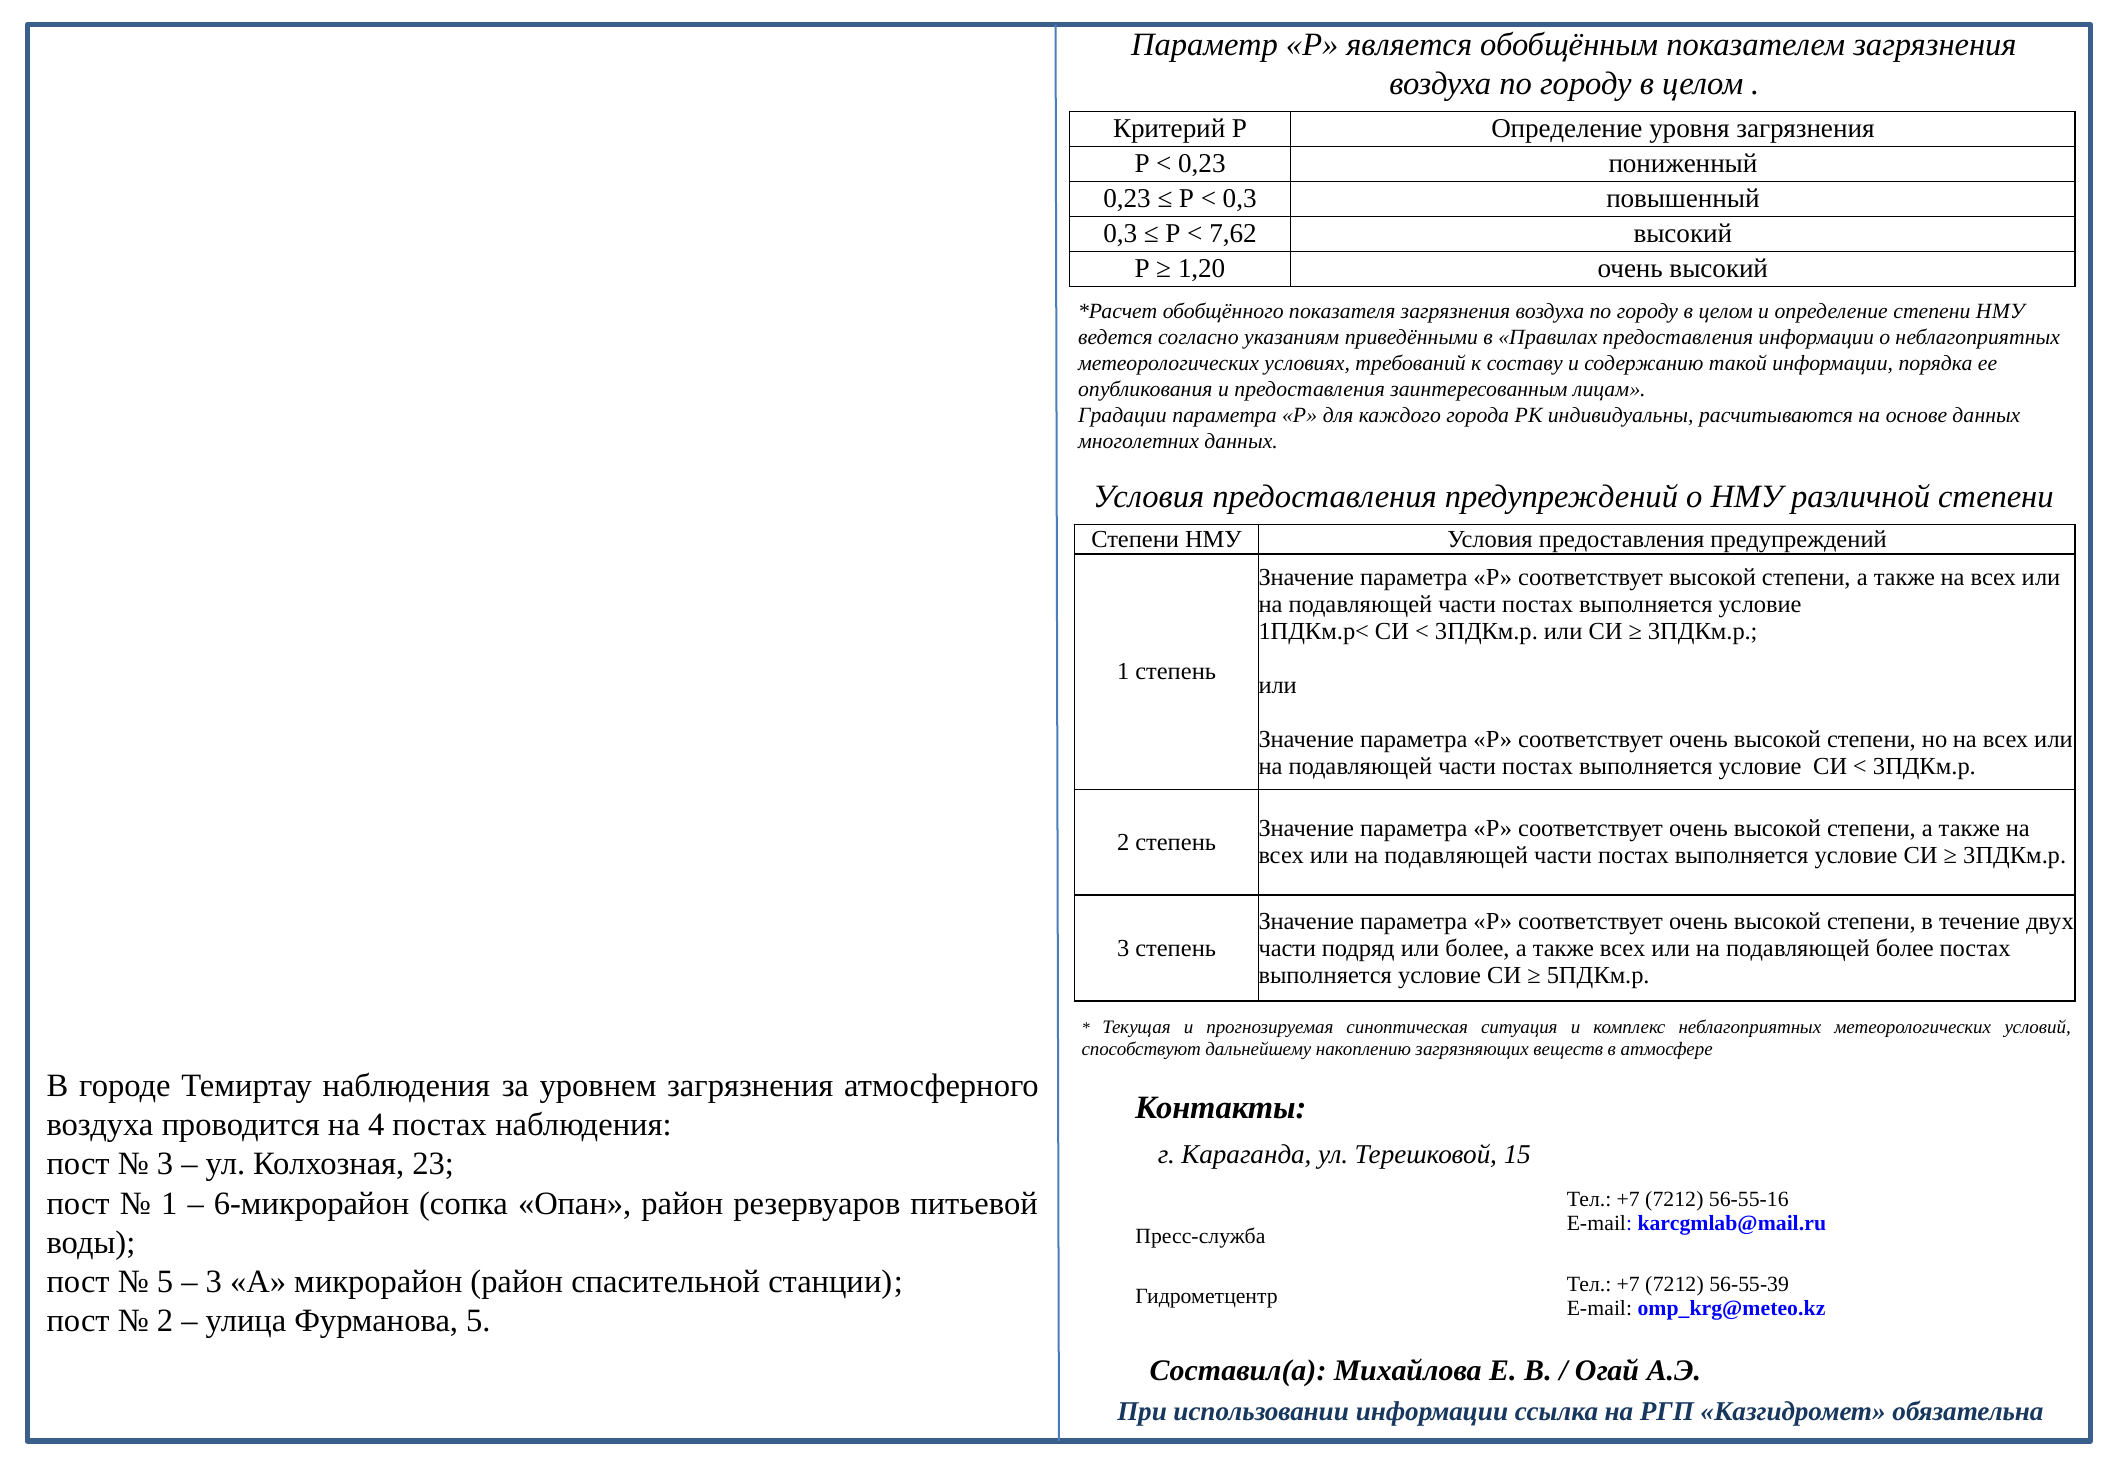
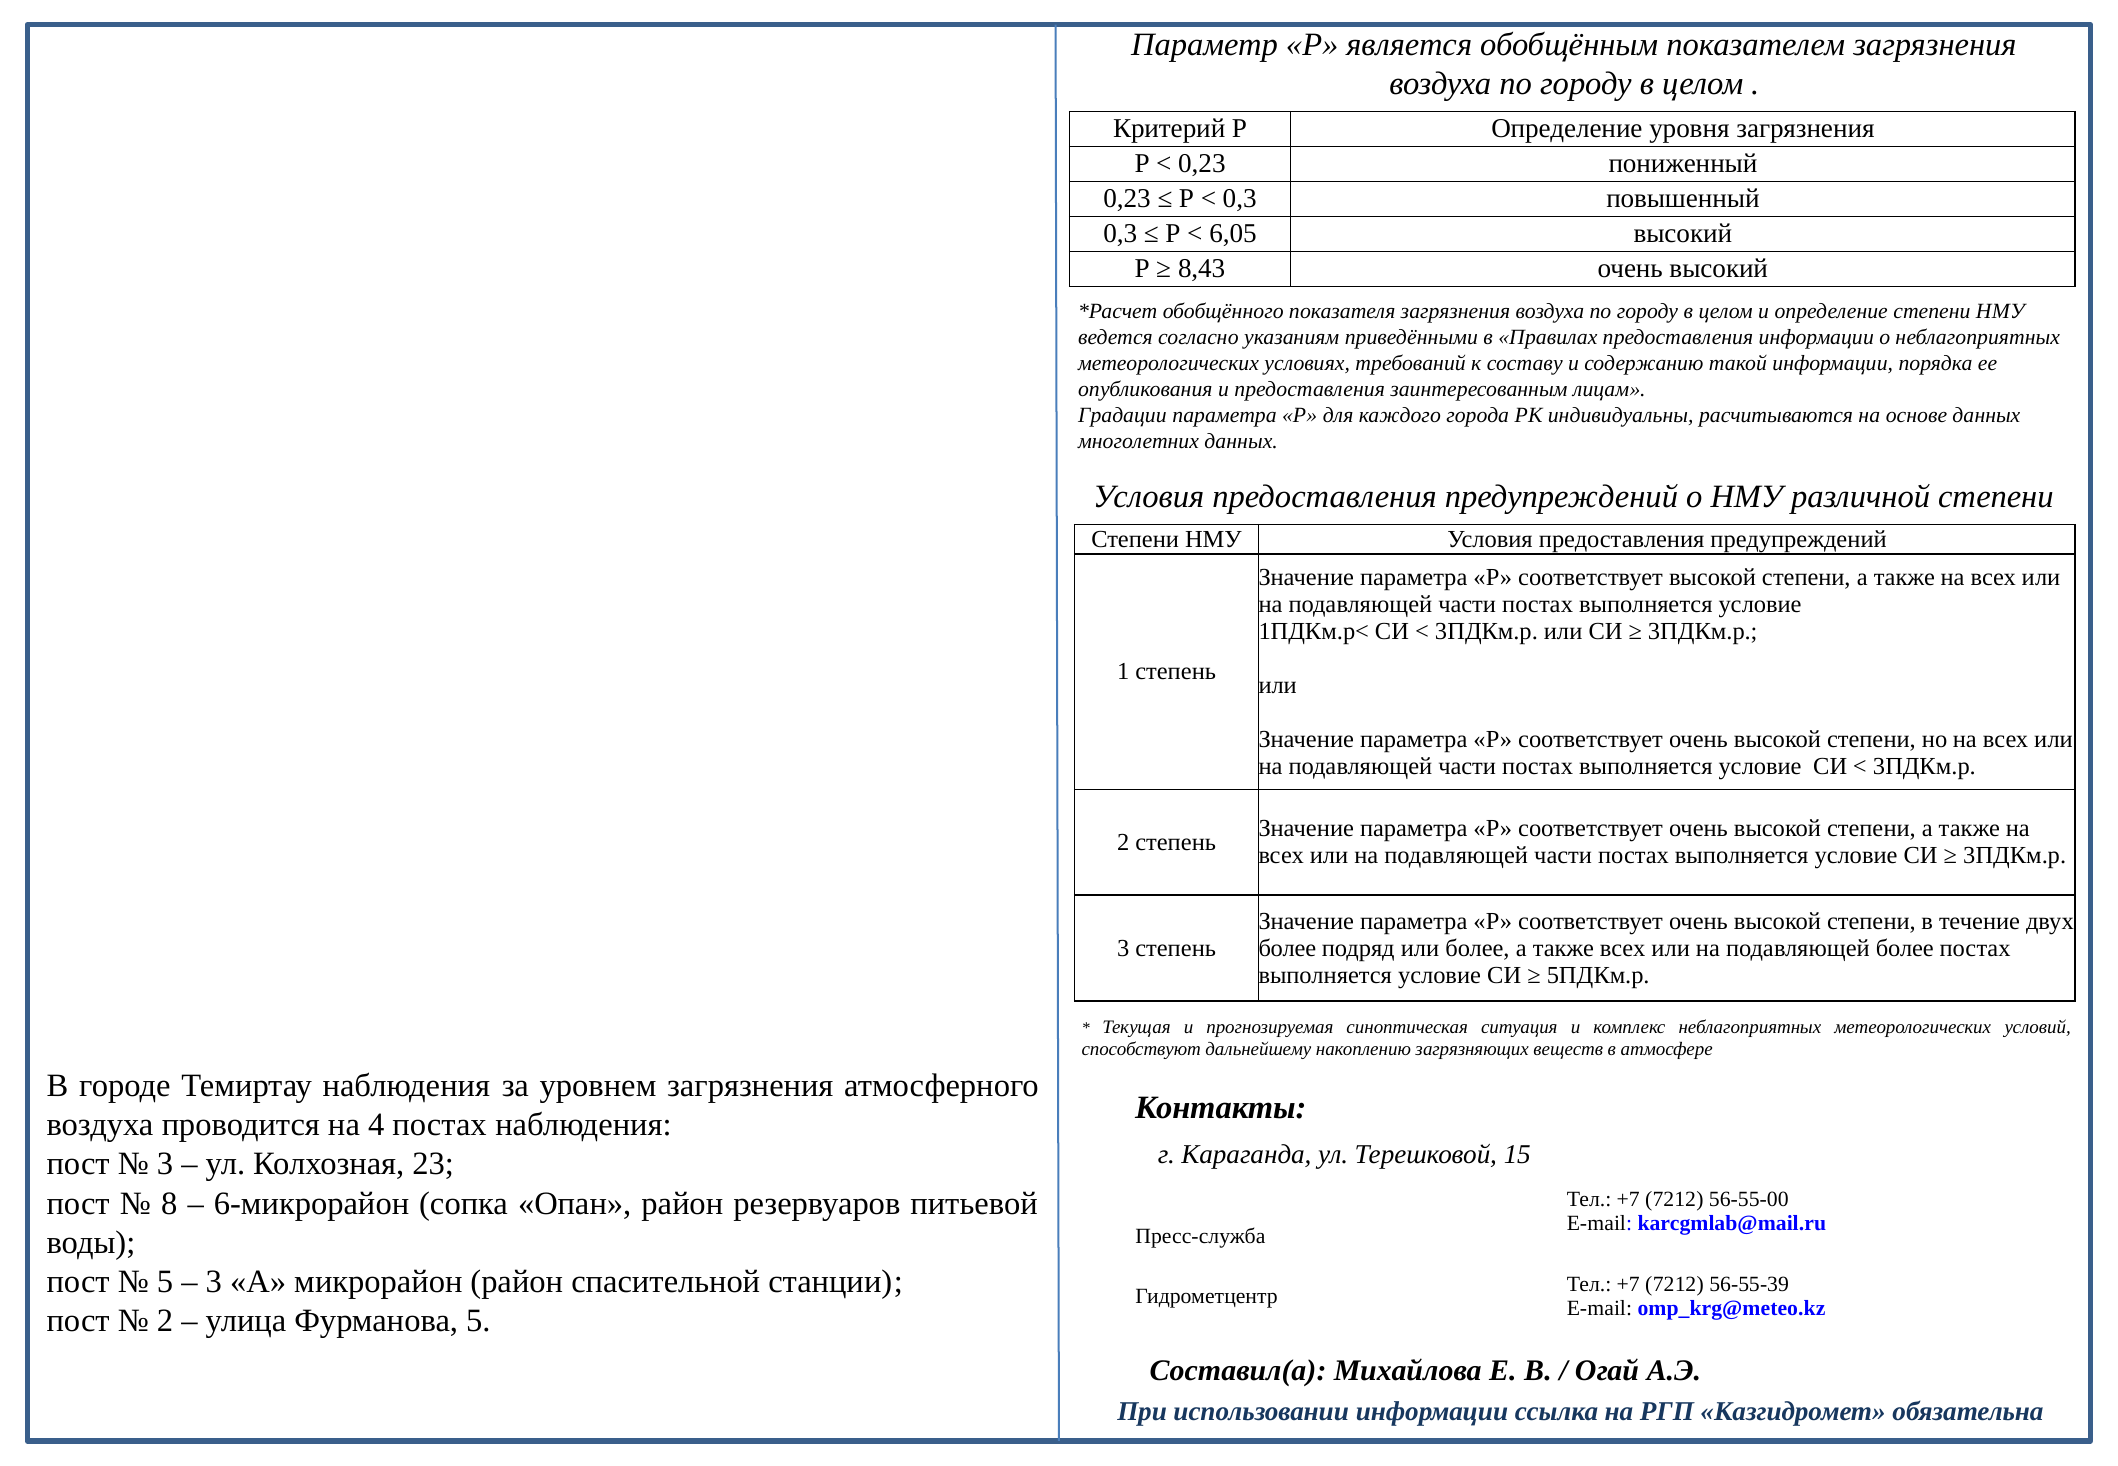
7,62: 7,62 -> 6,05
1,20: 1,20 -> 8,43
части at (1287, 948): части -> более
1 at (169, 1204): 1 -> 8
56-55-16: 56-55-16 -> 56-55-00
